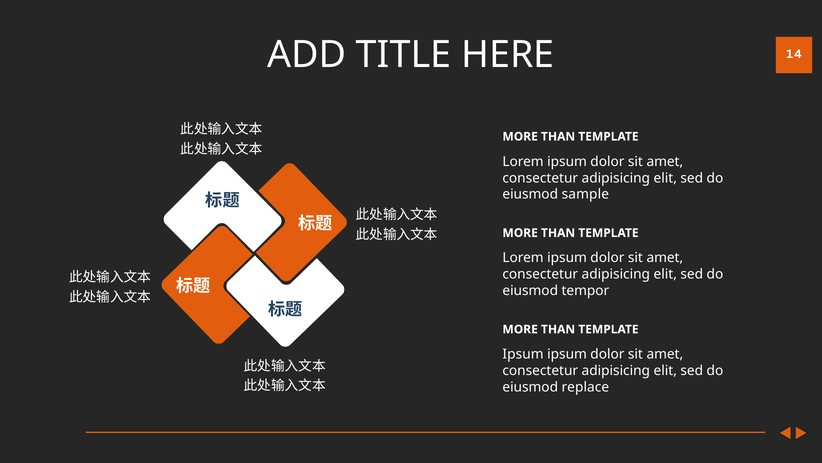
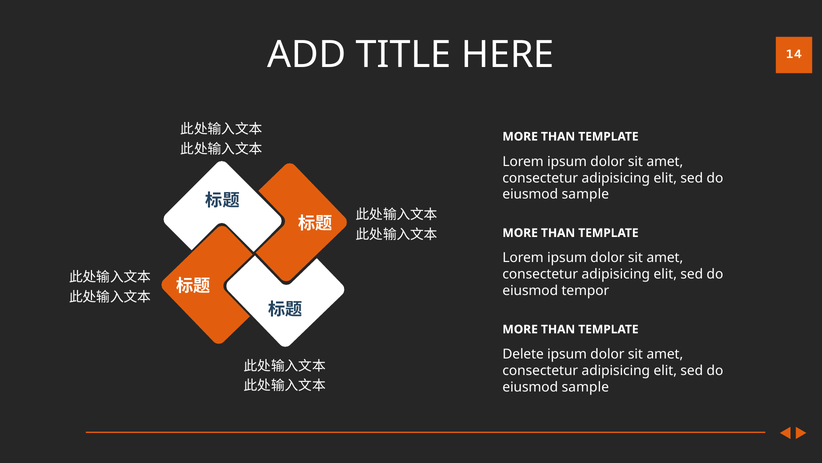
Ipsum at (523, 354): Ipsum -> Delete
replace at (585, 387): replace -> sample
